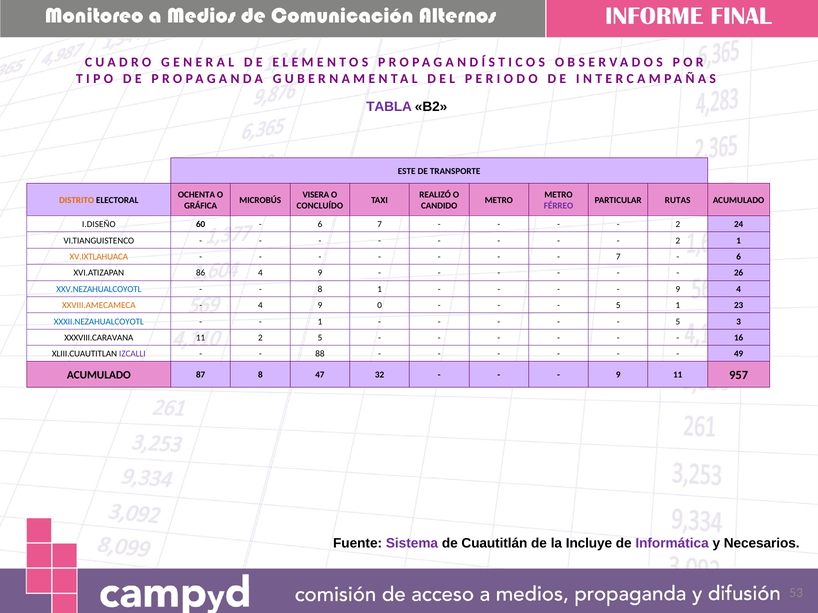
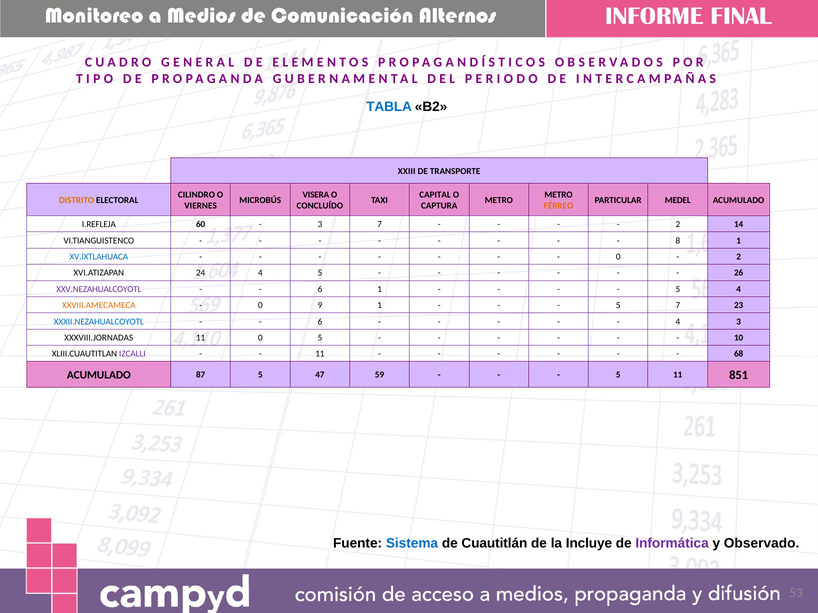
TABLA colour: purple -> blue
ESTE: ESTE -> XXIII
OCHENTA: OCHENTA -> CILINDRO
REALIZÓ: REALIZÓ -> CAPITAL
RUTAS: RUTAS -> MEDEL
GRÁFICA: GRÁFICA -> VIERNES
CANDIDO: CANDIDO -> CAPTURA
FÉRREO colour: purple -> orange
I.DISEÑO: I.DISEÑO -> I.REFLEJA
6 at (320, 225): 6 -> 3
24: 24 -> 14
2 at (678, 241): 2 -> 8
XV.IXTLAHUACA colour: orange -> blue
7 at (618, 257): 7 -> 0
6 at (739, 257): 6 -> 2
86: 86 -> 24
9 at (320, 273): 9 -> 5
XXV.NEZAHUALCOYOTL colour: blue -> purple
8 at (320, 289): 8 -> 6
9 at (678, 289): 9 -> 5
4 at (260, 306): 4 -> 0
9 0: 0 -> 1
5 1: 1 -> 7
1 at (320, 322): 1 -> 6
5 at (678, 322): 5 -> 4
XXXVIII.CARAVANA: XXXVIII.CARAVANA -> XXXVIII.JORNADAS
11 2: 2 -> 0
16: 16 -> 10
88 at (320, 354): 88 -> 11
49: 49 -> 68
87 8: 8 -> 5
32: 32 -> 59
9 at (618, 375): 9 -> 5
957: 957 -> 851
Sistema colour: purple -> blue
Necesarios: Necesarios -> Observado
